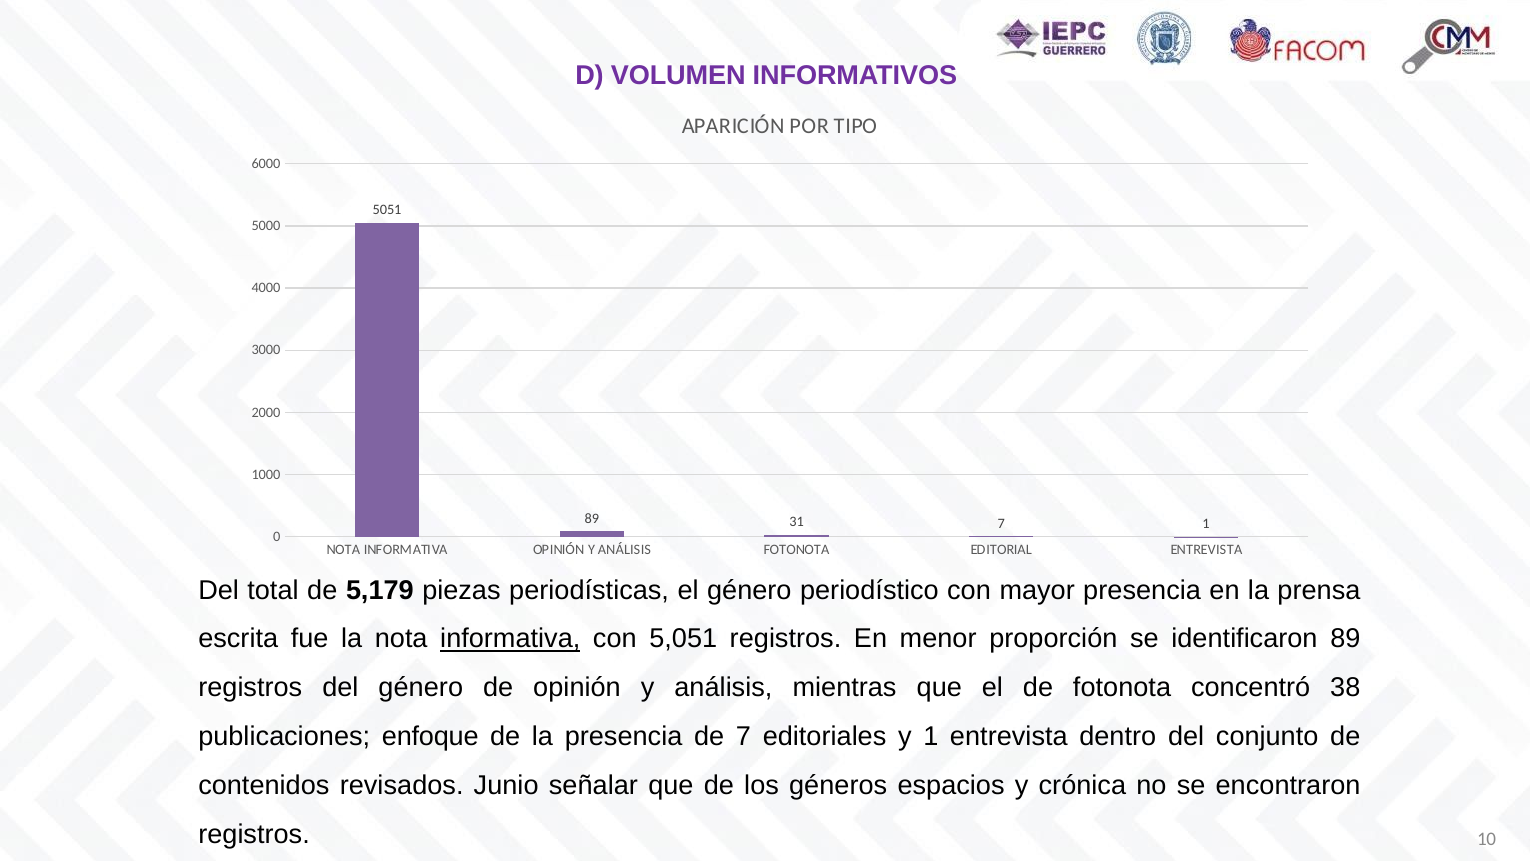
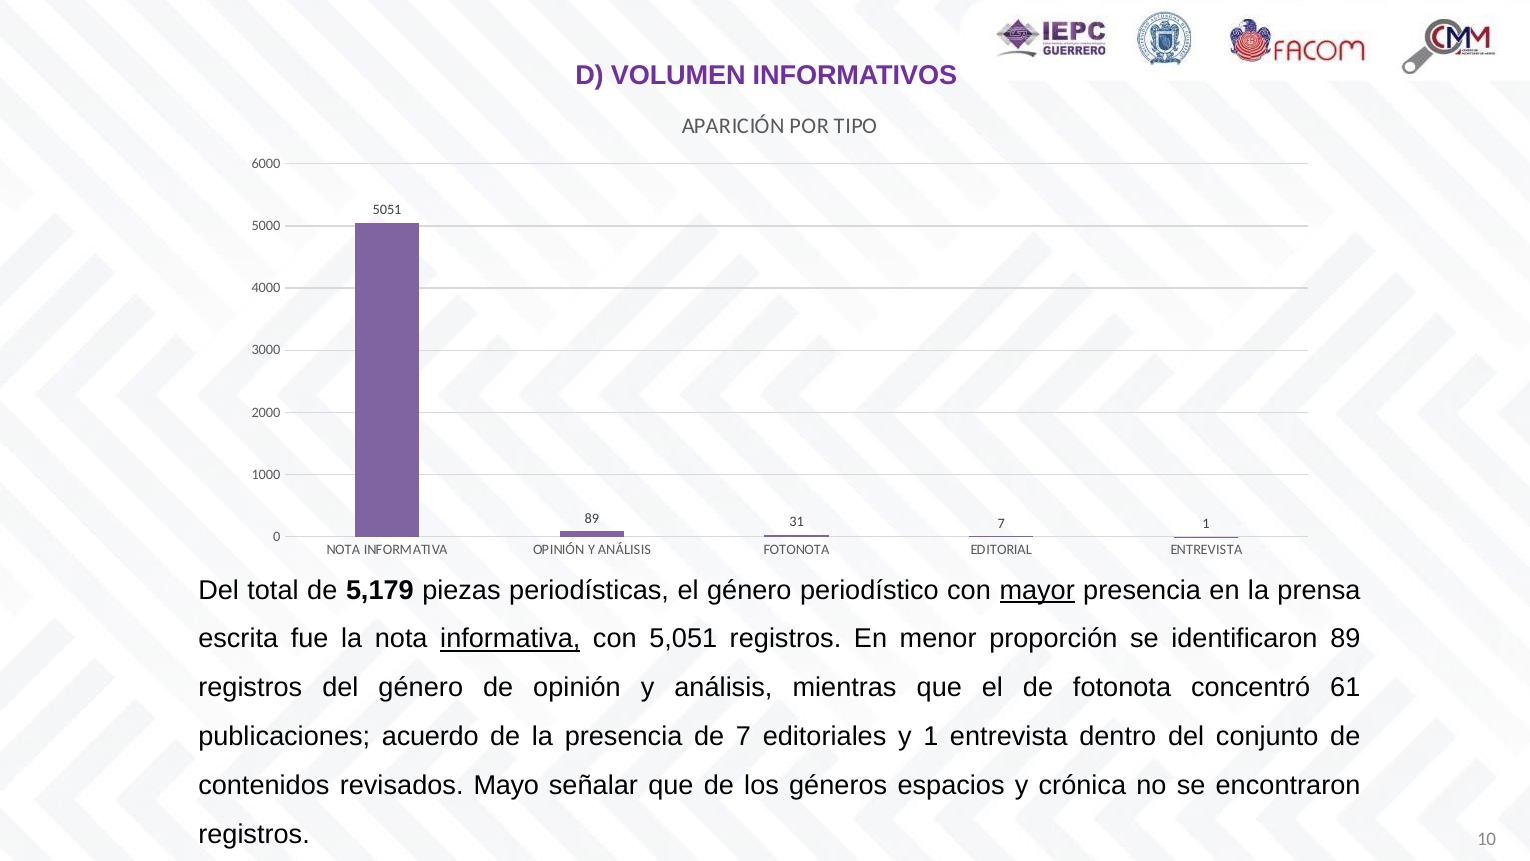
mayor underline: none -> present
38: 38 -> 61
enfoque: enfoque -> acuerdo
Junio: Junio -> Mayo
